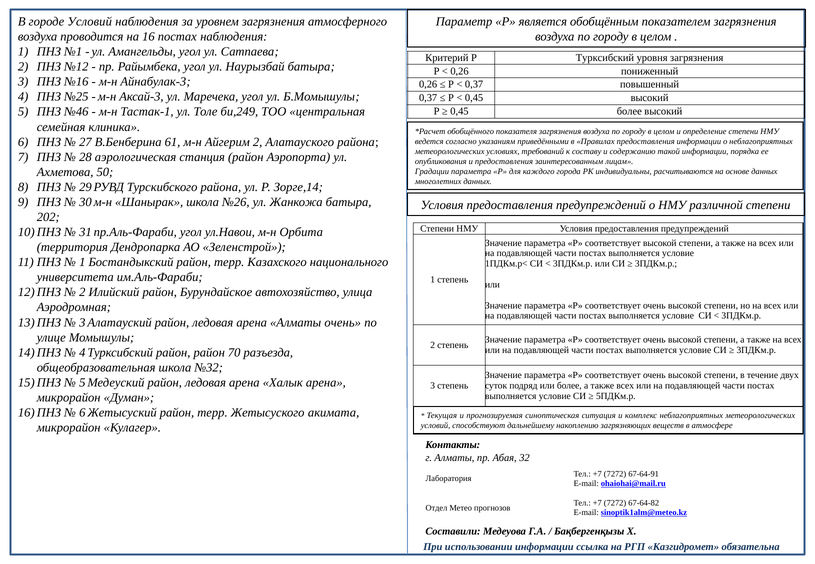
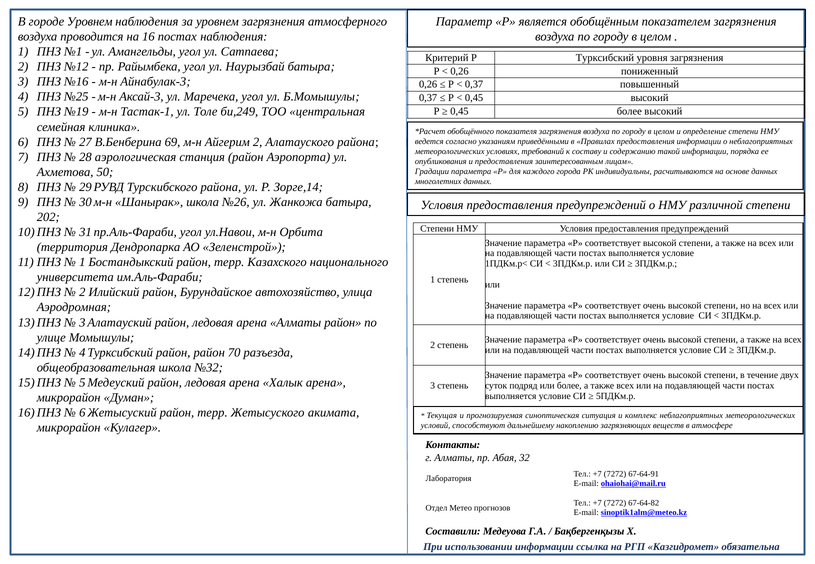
городе Условий: Условий -> Уровнем
№46: №46 -> №19
61: 61 -> 69
Алматы очень: очень -> район
